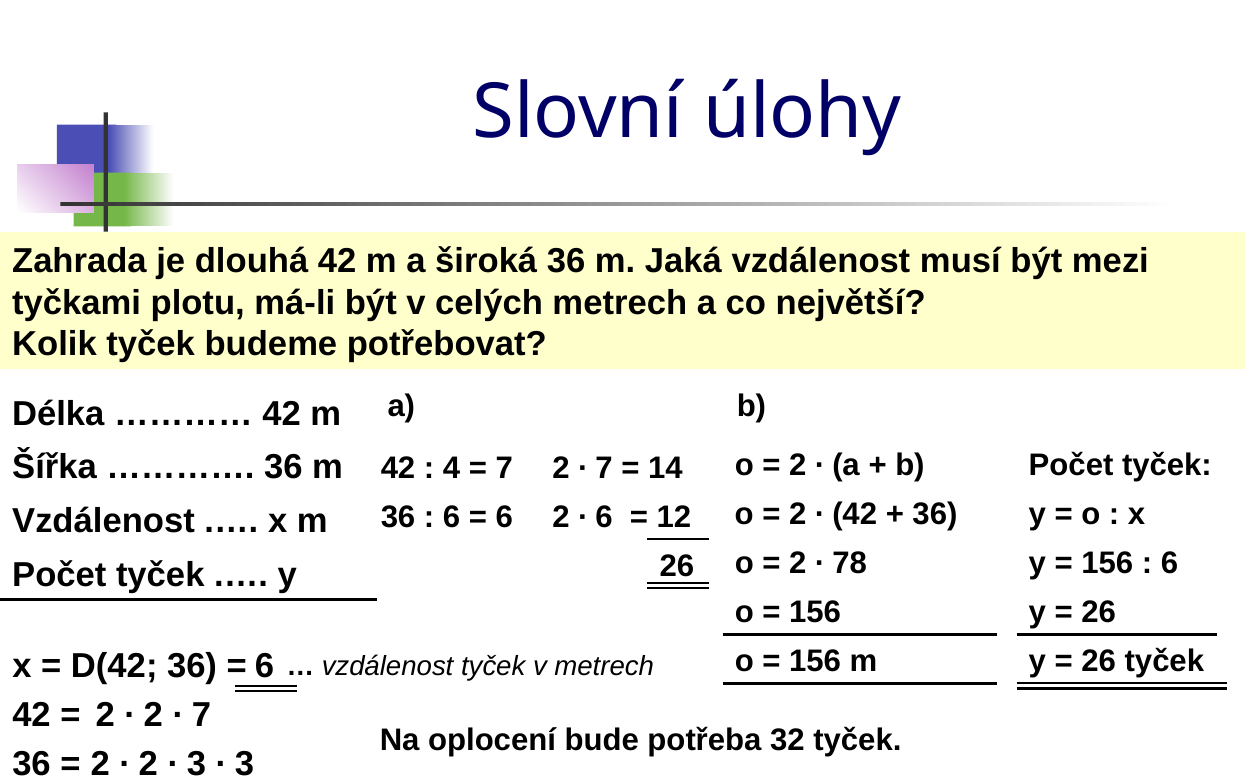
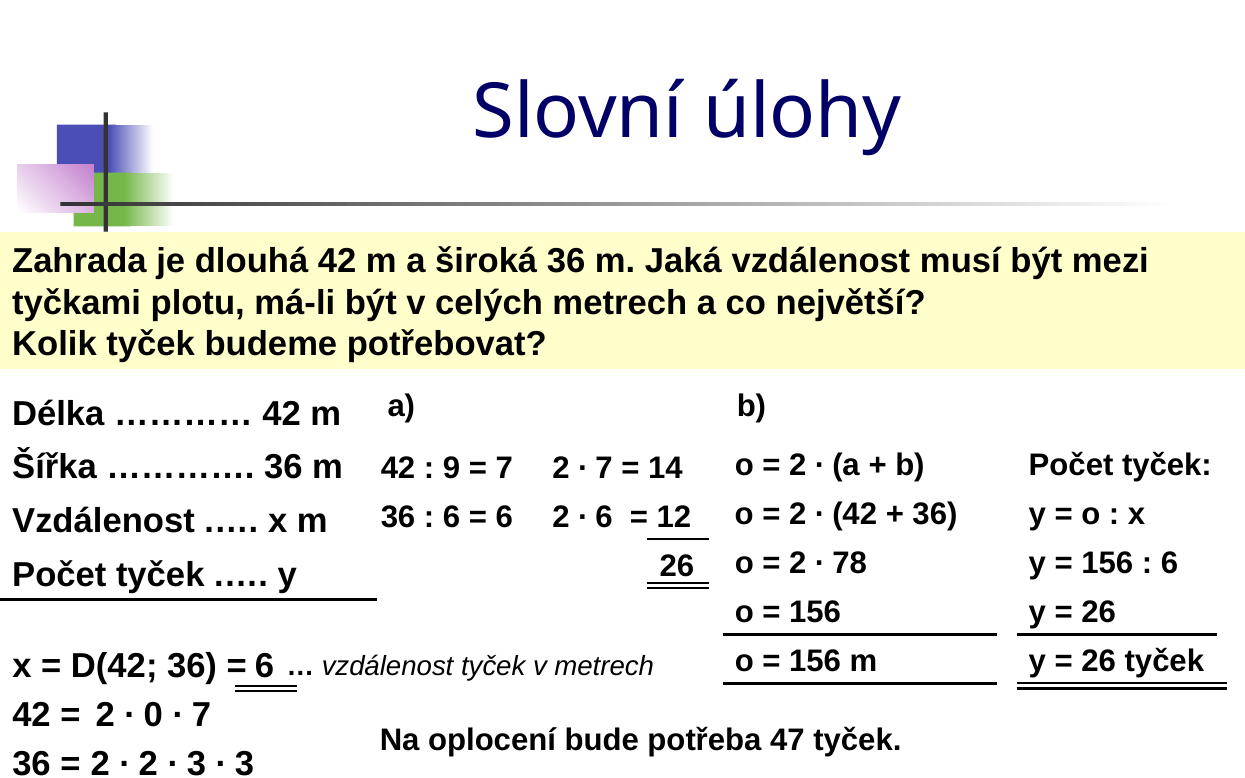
4: 4 -> 9
2 at (153, 715): 2 -> 0
32: 32 -> 47
